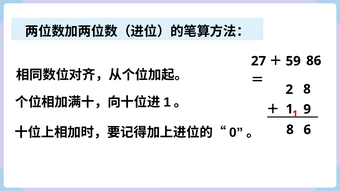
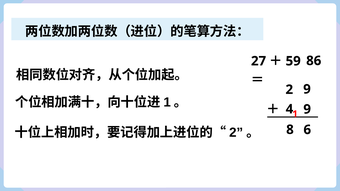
2 8: 8 -> 9
1 at (289, 109): 1 -> 4
0 at (236, 133): 0 -> 2
